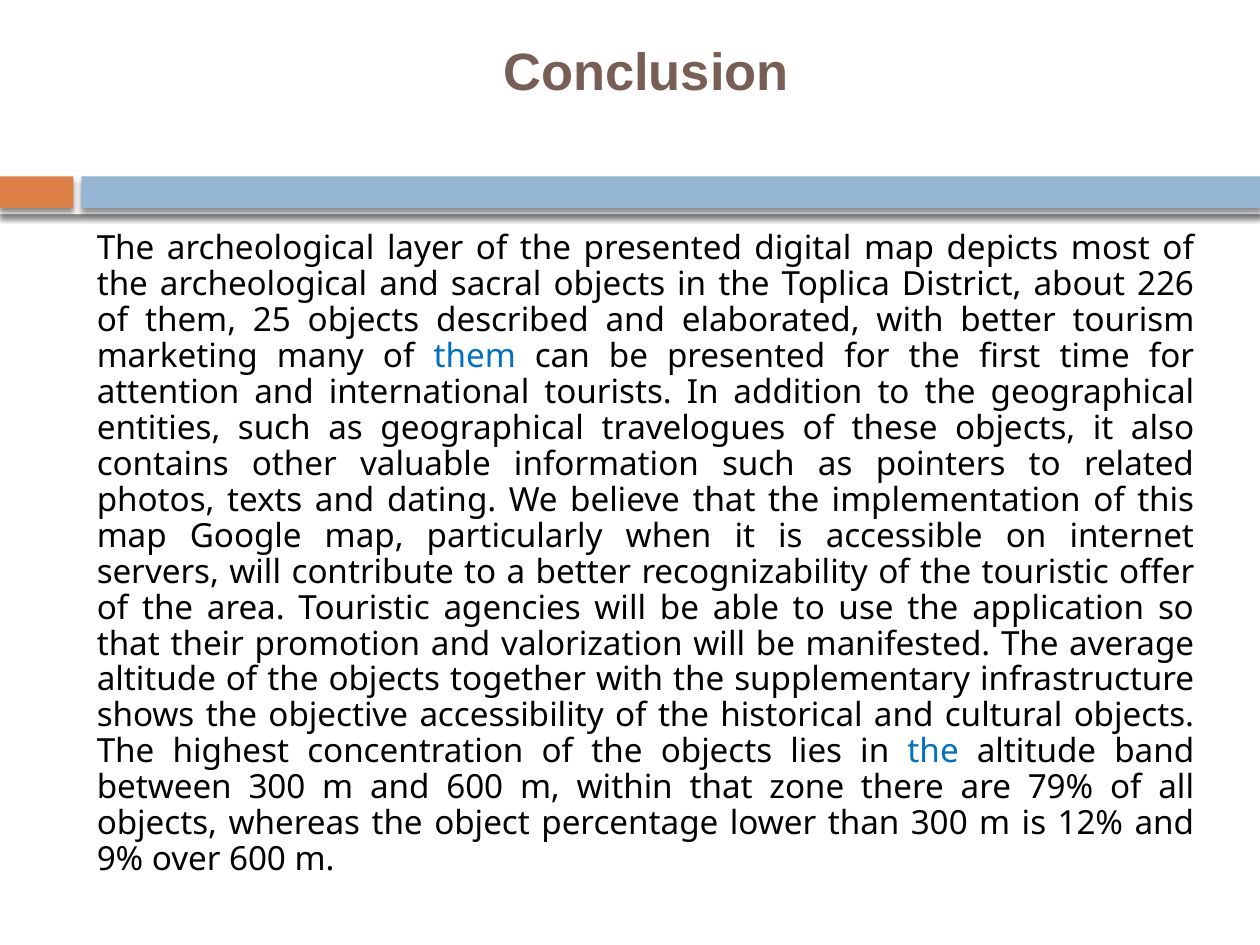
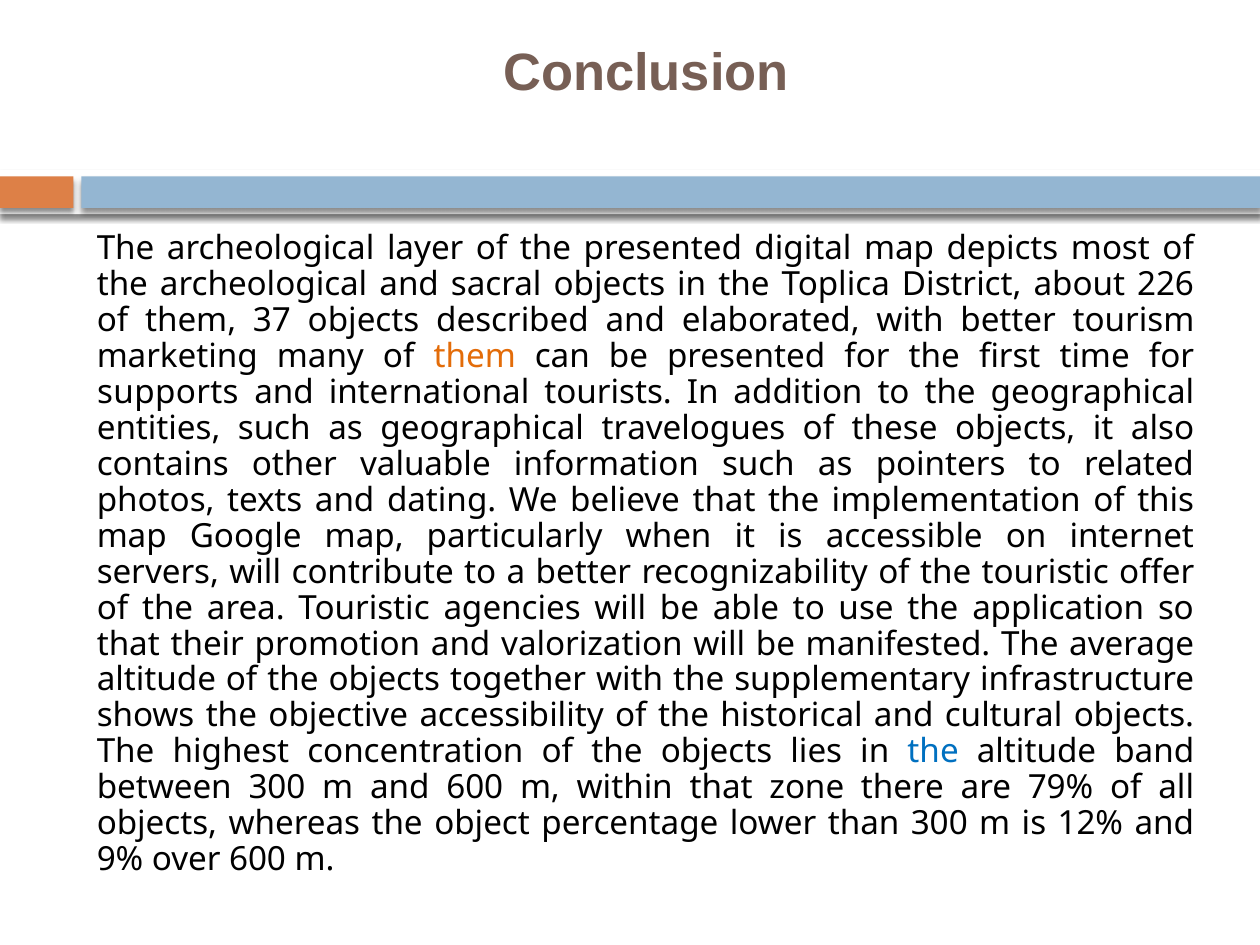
25: 25 -> 37
them at (475, 357) colour: blue -> orange
attention: attention -> supports
